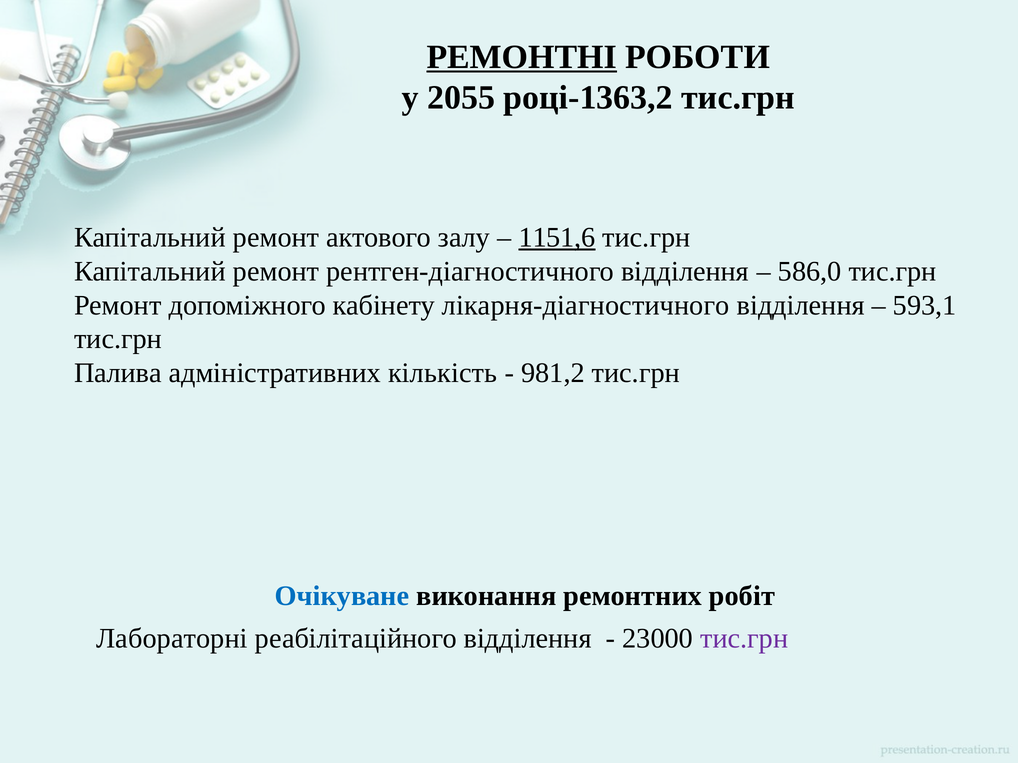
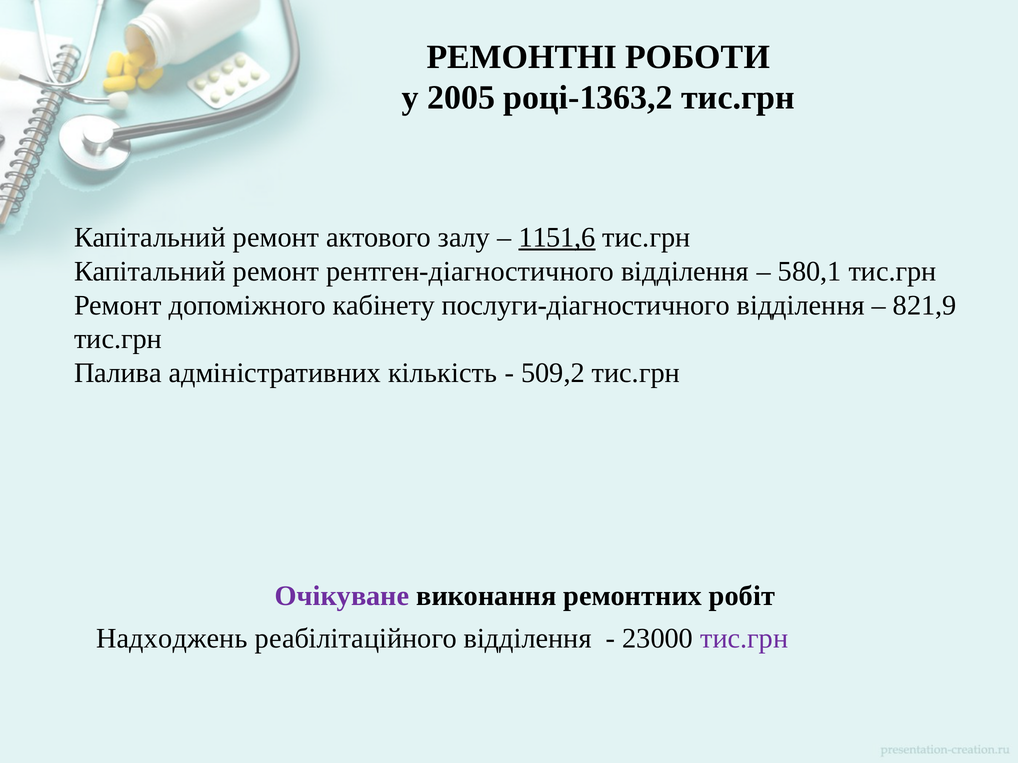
РЕМОНТНІ underline: present -> none
2055: 2055 -> 2005
586,0: 586,0 -> 580,1
лікарня-діагностичного: лікарня-діагностичного -> послуги-діагностичного
593,1: 593,1 -> 821,9
981,2: 981,2 -> 509,2
Очікуване colour: blue -> purple
Лабораторні: Лабораторні -> Надходжень
